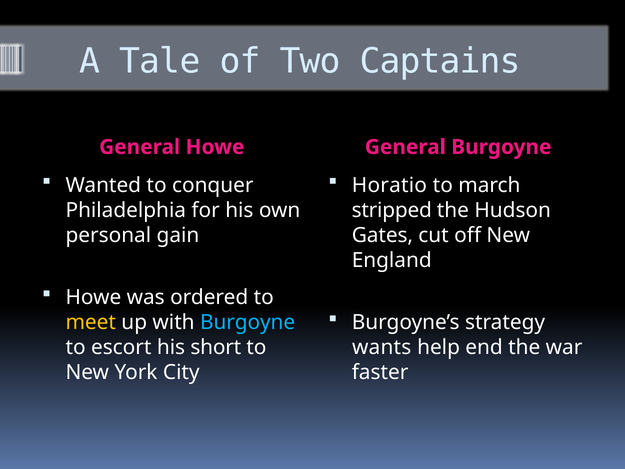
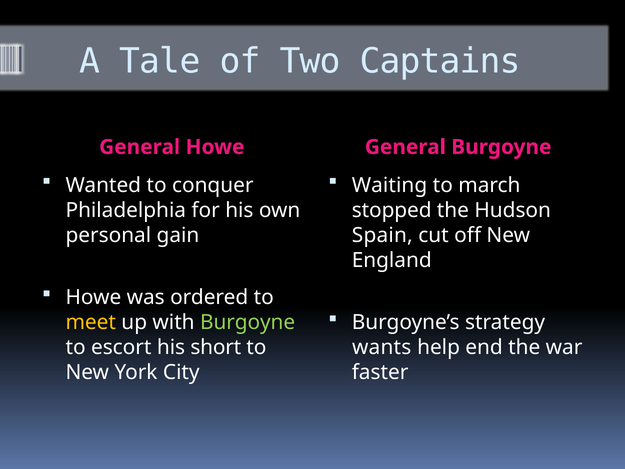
Horatio: Horatio -> Waiting
stripped: stripped -> stopped
Gates: Gates -> Spain
Burgoyne at (248, 322) colour: light blue -> light green
